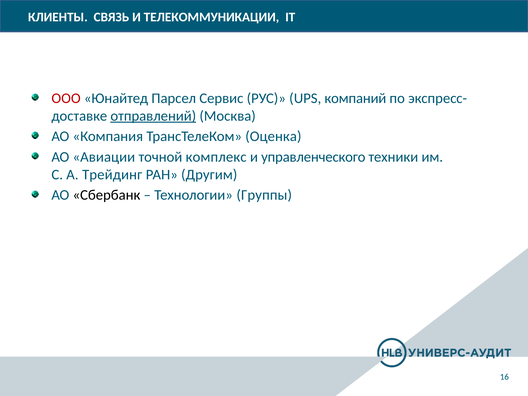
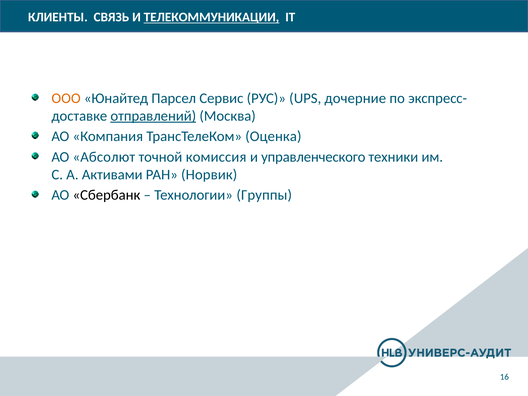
ТЕЛЕКОММУНИКАЦИИ underline: none -> present
ООО colour: red -> orange
компаний: компаний -> дочерние
Авиации: Авиации -> Абсолют
комплекс: комплекс -> комиссия
Трейдинг: Трейдинг -> Активами
Другим: Другим -> Норвик
